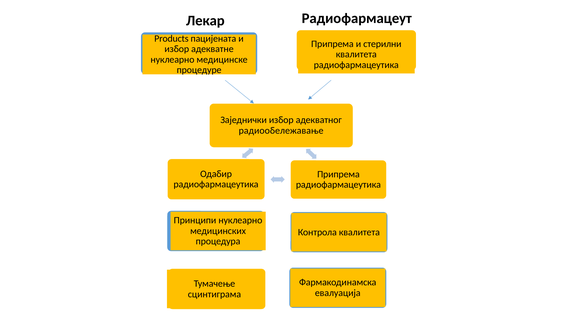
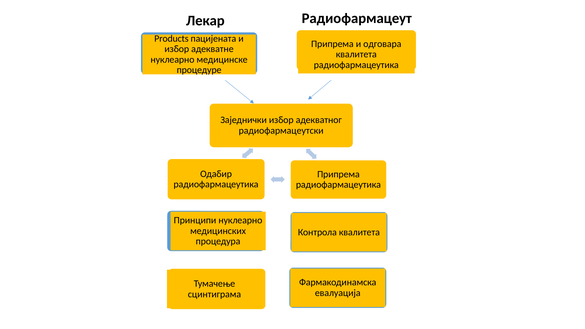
стерилни: стерилни -> одговара
радиообележавање: радиообележавање -> радиофармацеутски
